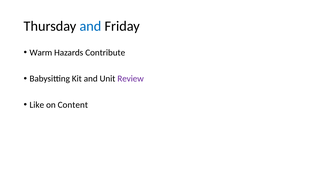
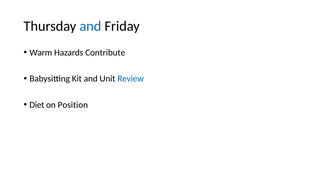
Review colour: purple -> blue
Like: Like -> Diet
Content: Content -> Position
